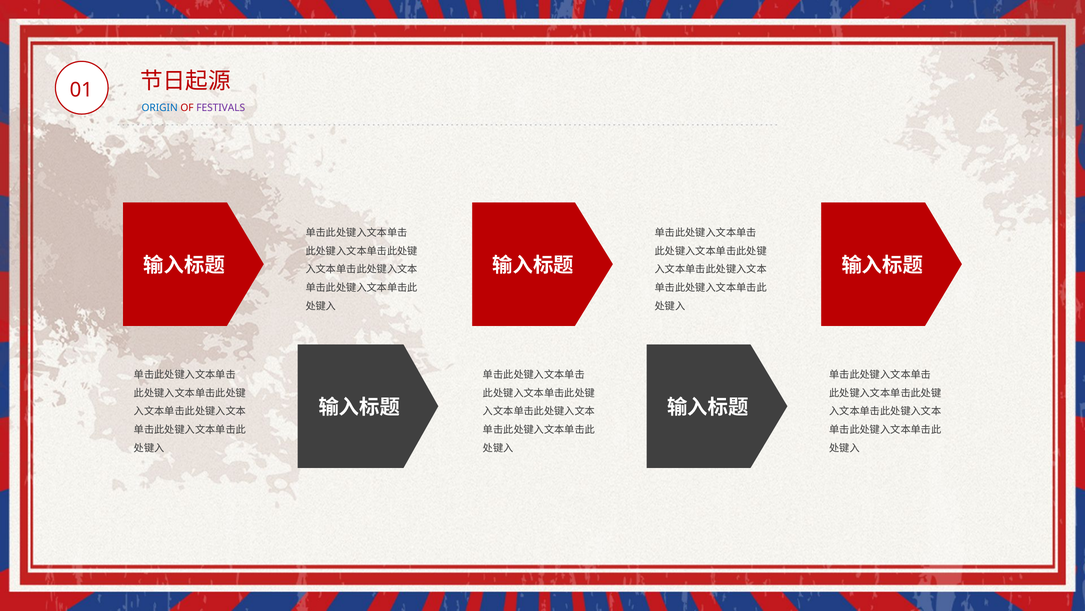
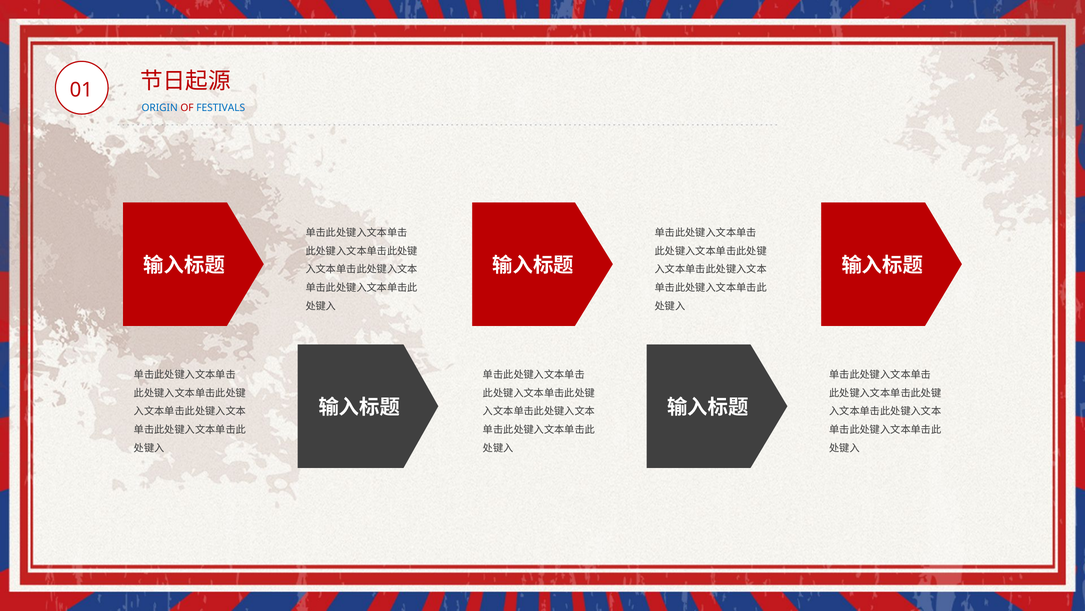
FESTIVALS colour: purple -> blue
